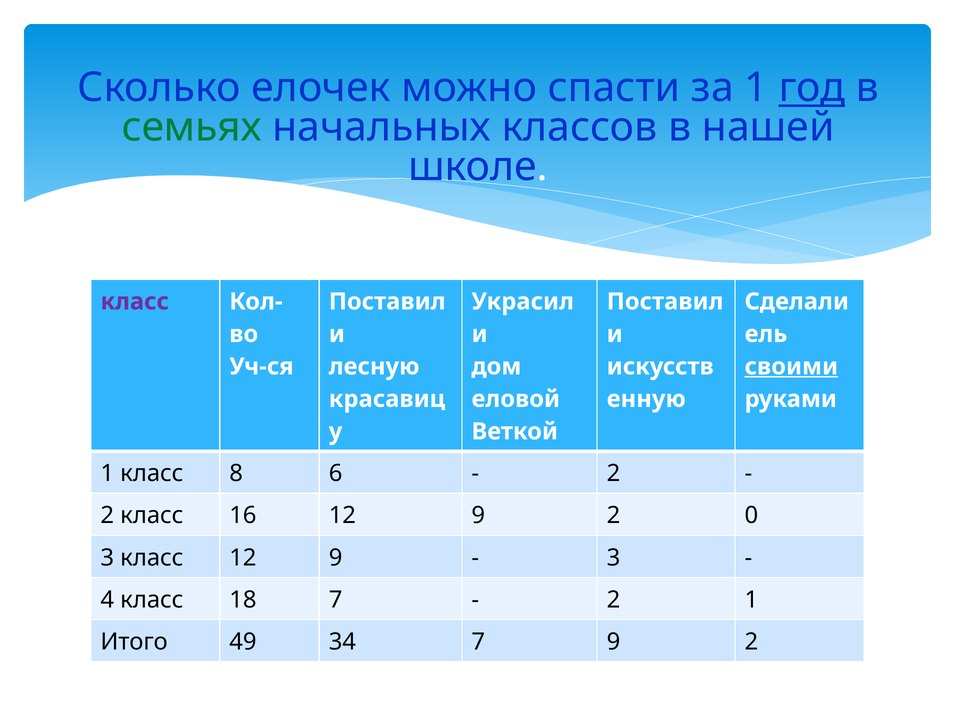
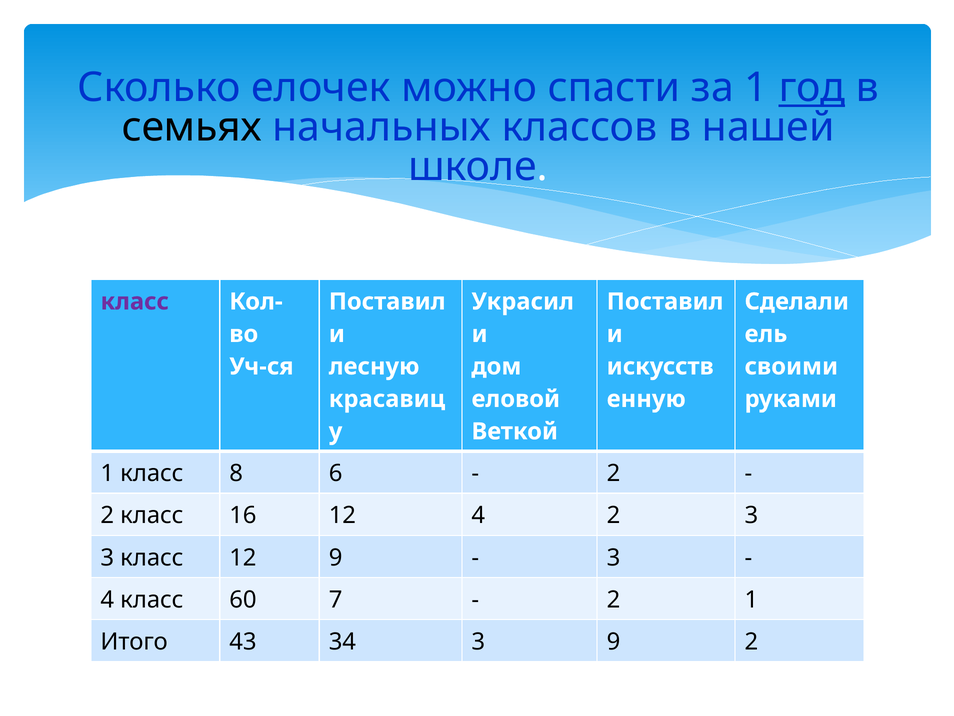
семьях colour: green -> black
своими underline: present -> none
16 12 9: 9 -> 4
2 0: 0 -> 3
18: 18 -> 60
49: 49 -> 43
34 7: 7 -> 3
